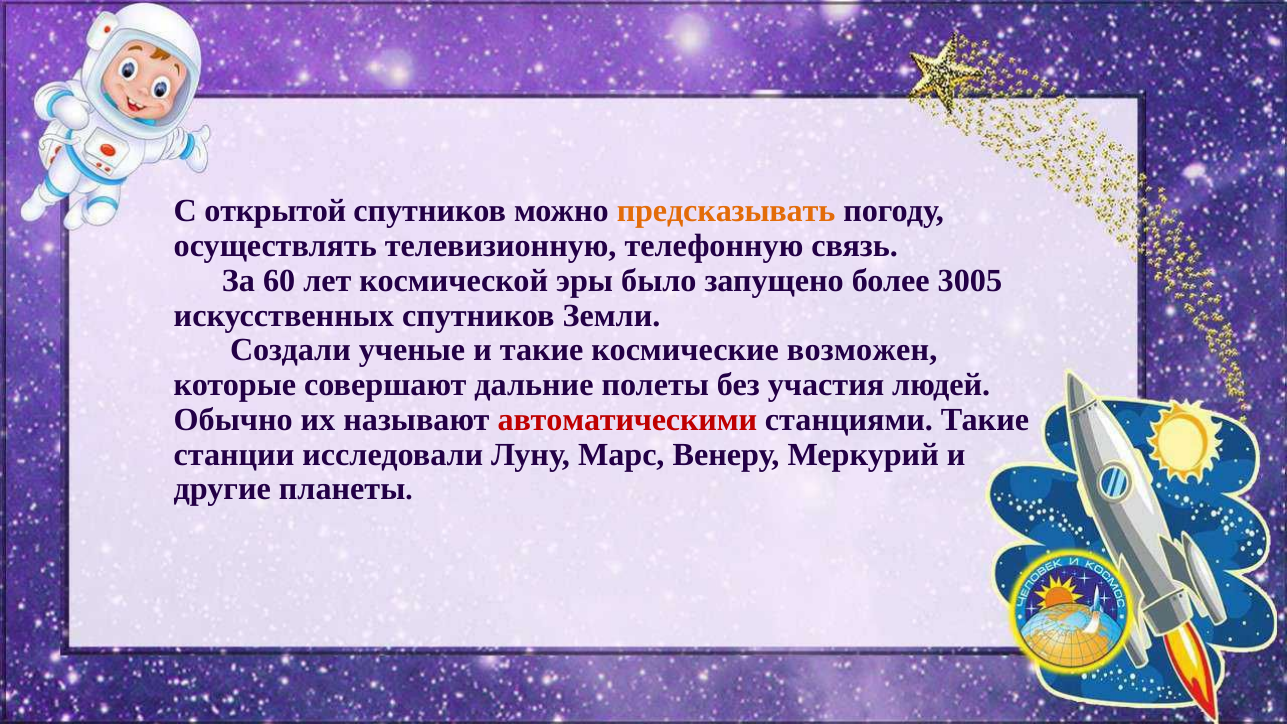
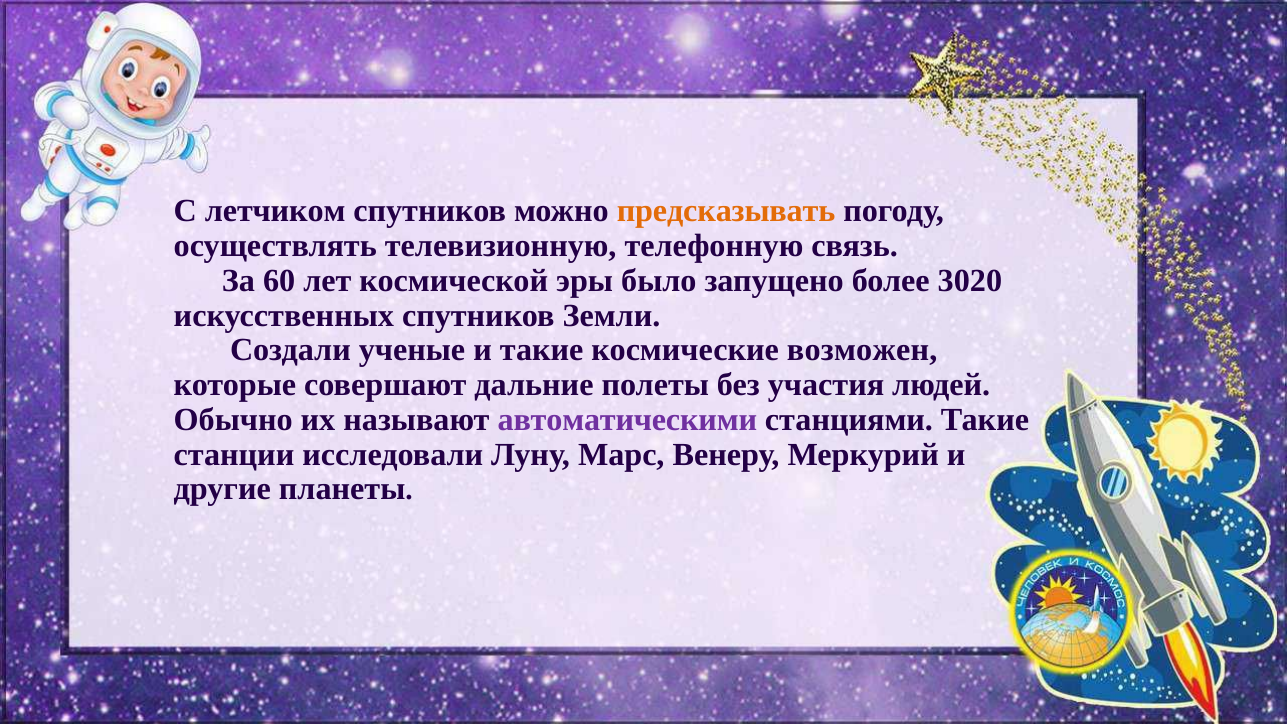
открытой: открытой -> летчиком
3005: 3005 -> 3020
автоматическими colour: red -> purple
